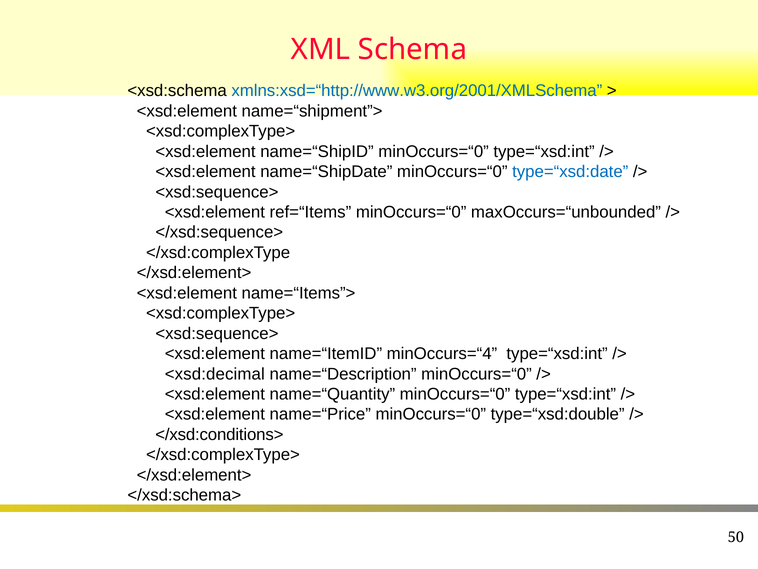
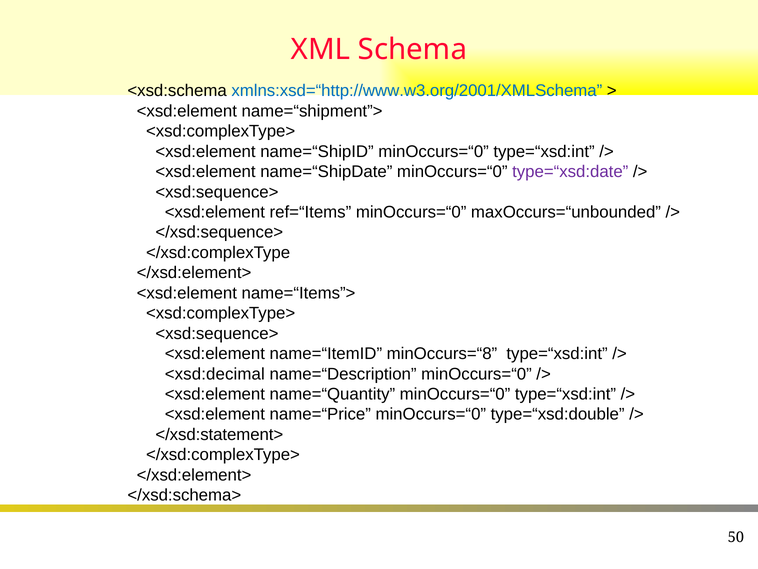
type=“xsd:date colour: blue -> purple
minOccurs=“4: minOccurs=“4 -> minOccurs=“8
</xsd:conditions>: </xsd:conditions> -> </xsd:statement>
